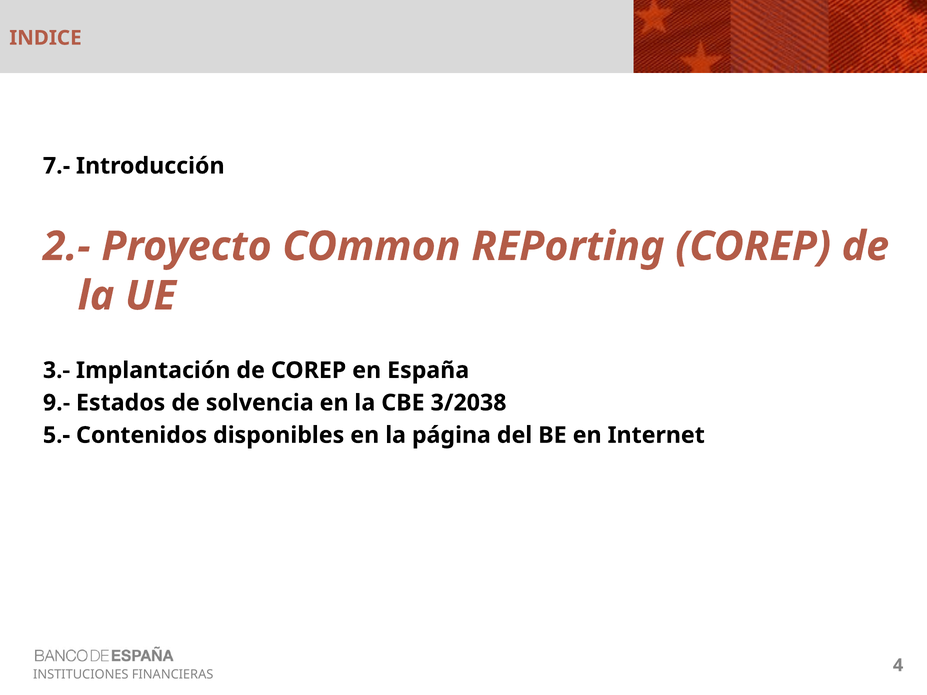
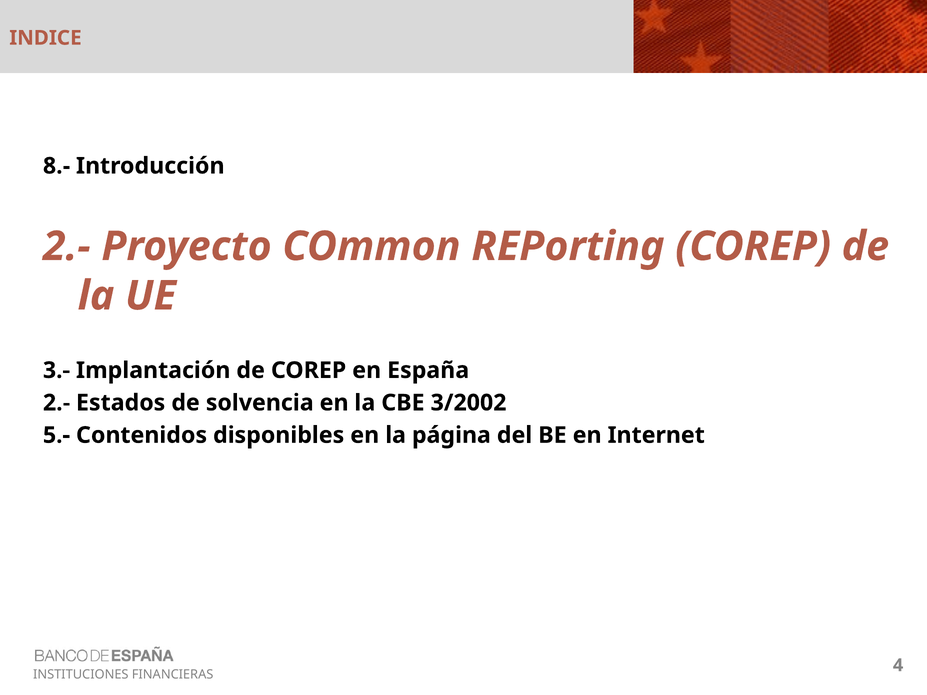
7.-: 7.- -> 8.-
9.- at (56, 403): 9.- -> 2.-
3/2038: 3/2038 -> 3/2002
